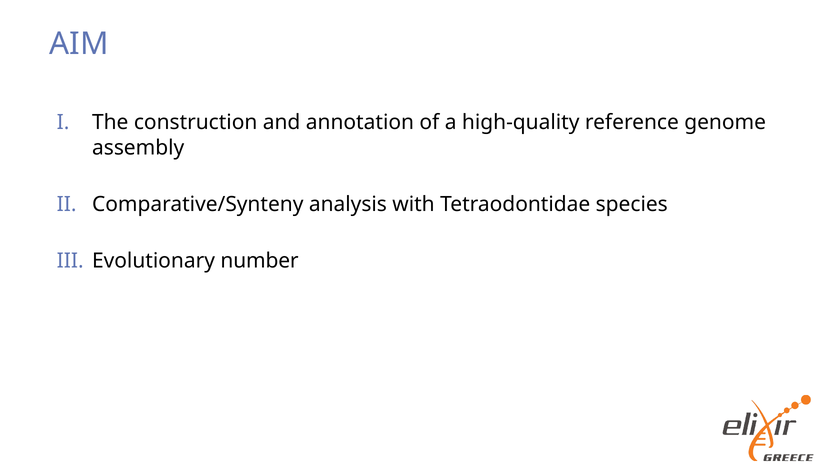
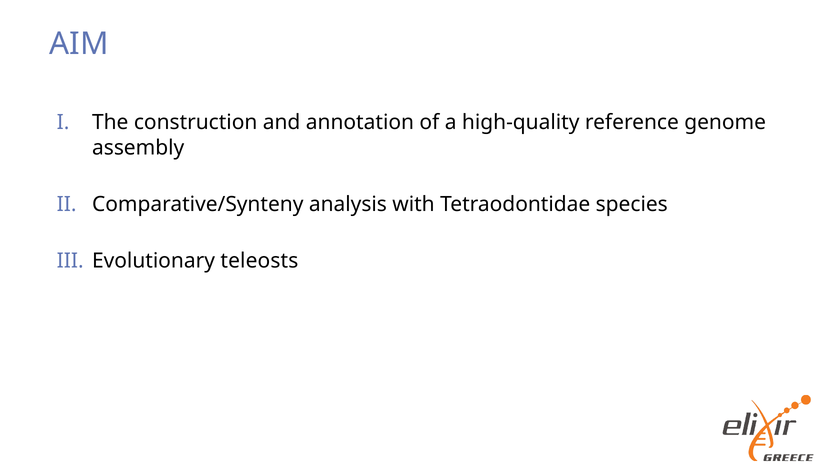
number: number -> teleosts
